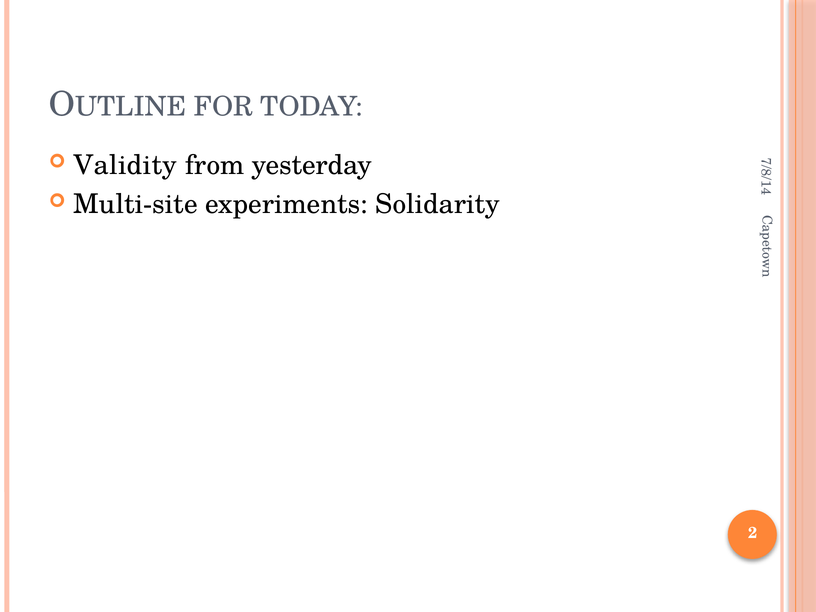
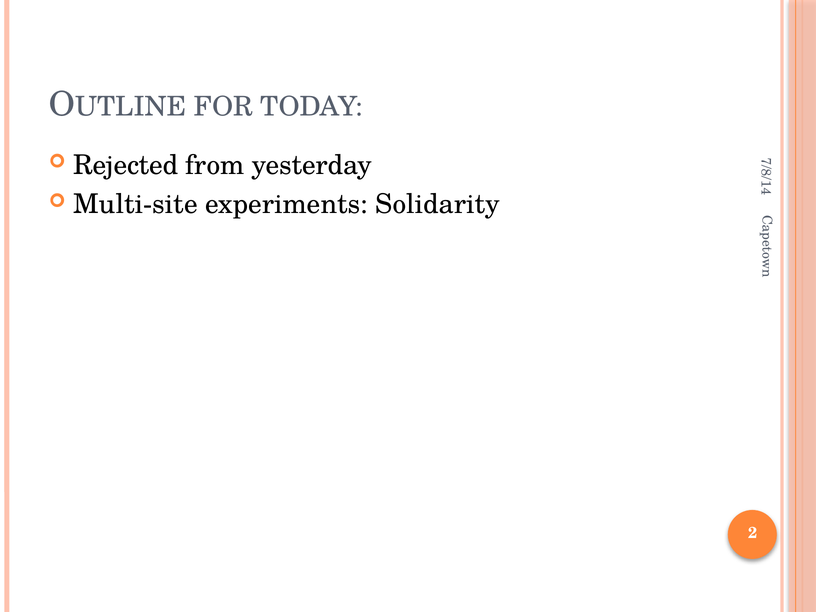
Validity: Validity -> Rejected
